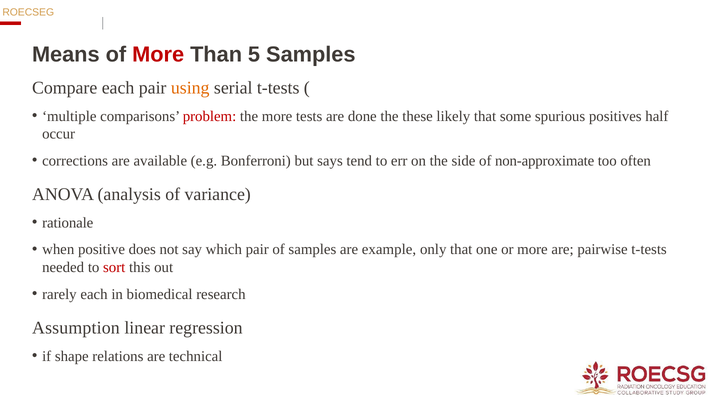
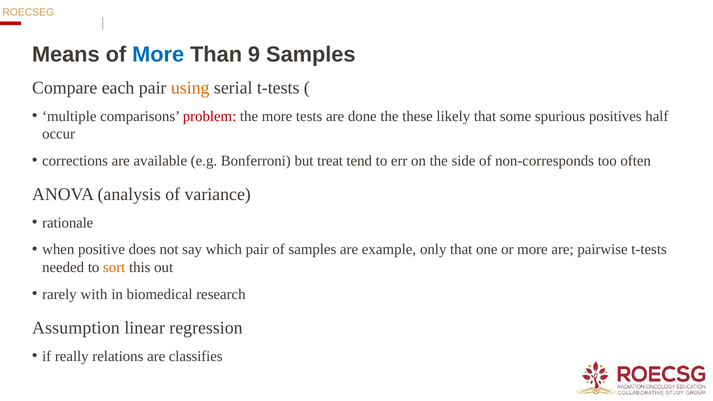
More at (158, 55) colour: red -> blue
5: 5 -> 9
says: says -> treat
non-approximate: non-approximate -> non-corresponds
sort colour: red -> orange
rarely each: each -> with
shape: shape -> really
technical: technical -> classifies
